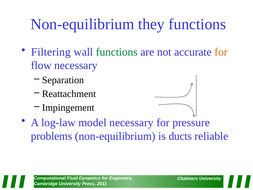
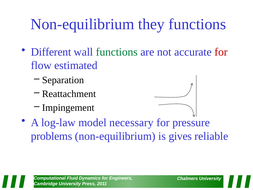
Filtering: Filtering -> Different
for at (221, 52) colour: orange -> red
flow necessary: necessary -> estimated
ducts: ducts -> gives
